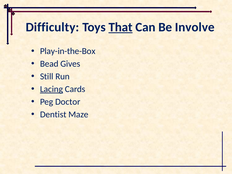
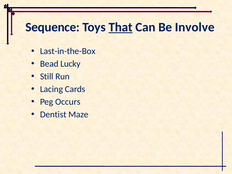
Difficulty: Difficulty -> Sequence
Play-in-the-Box: Play-in-the-Box -> Last-in-the-Box
Gives: Gives -> Lucky
Lacing underline: present -> none
Doctor: Doctor -> Occurs
